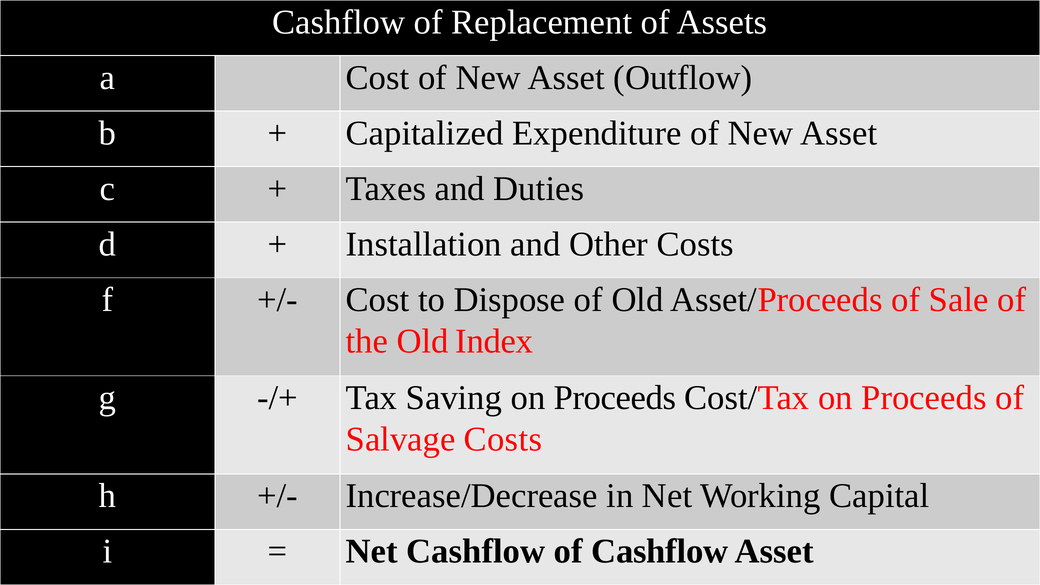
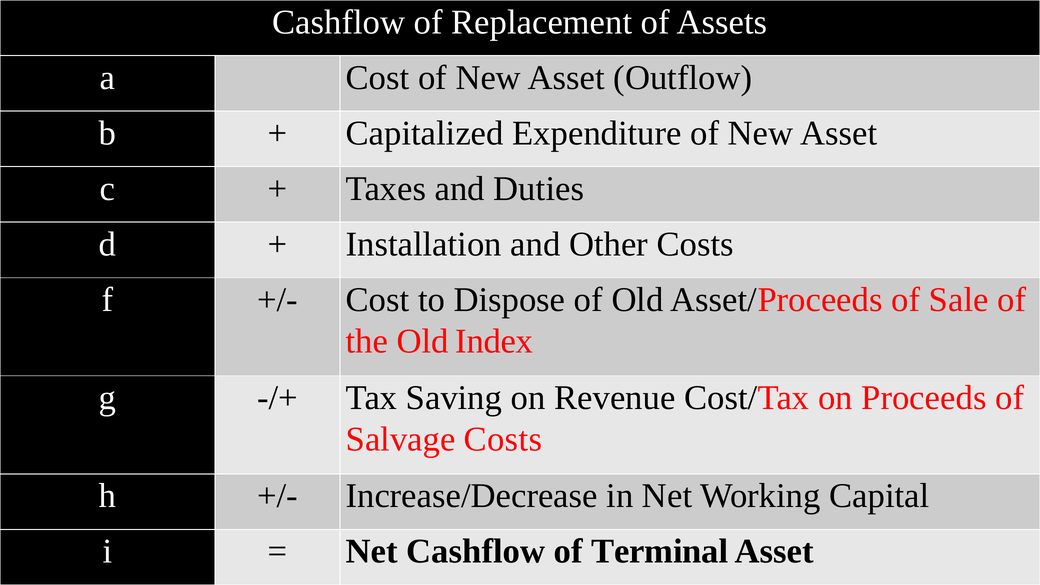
Saving on Proceeds: Proceeds -> Revenue
of Cashflow: Cashflow -> Terminal
